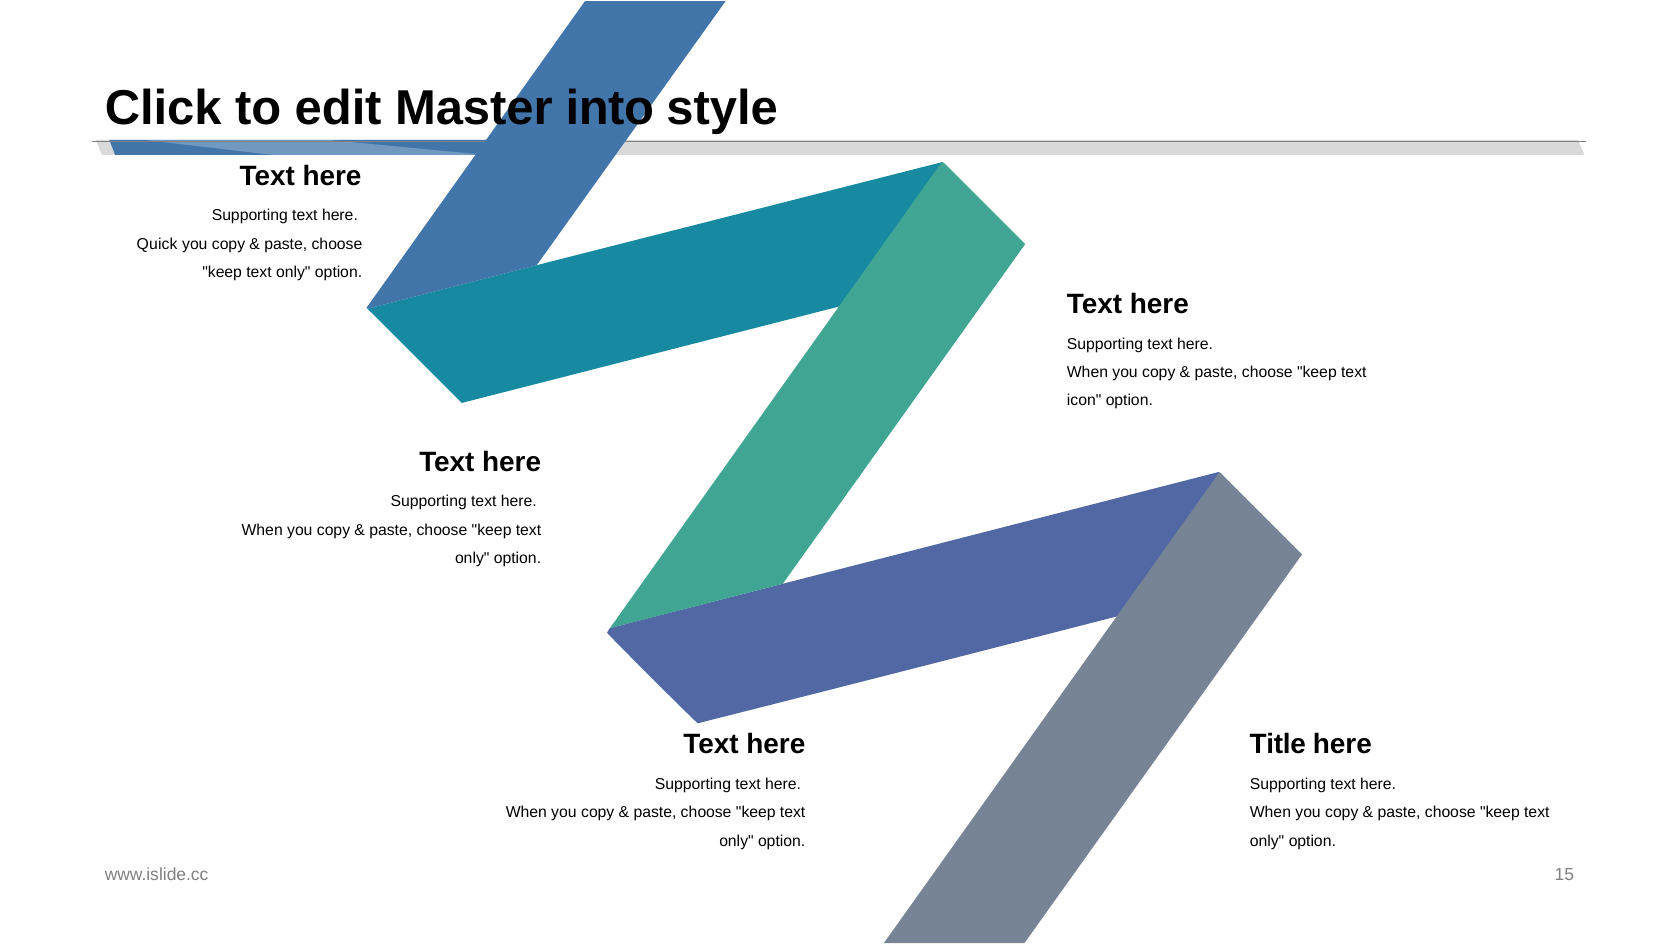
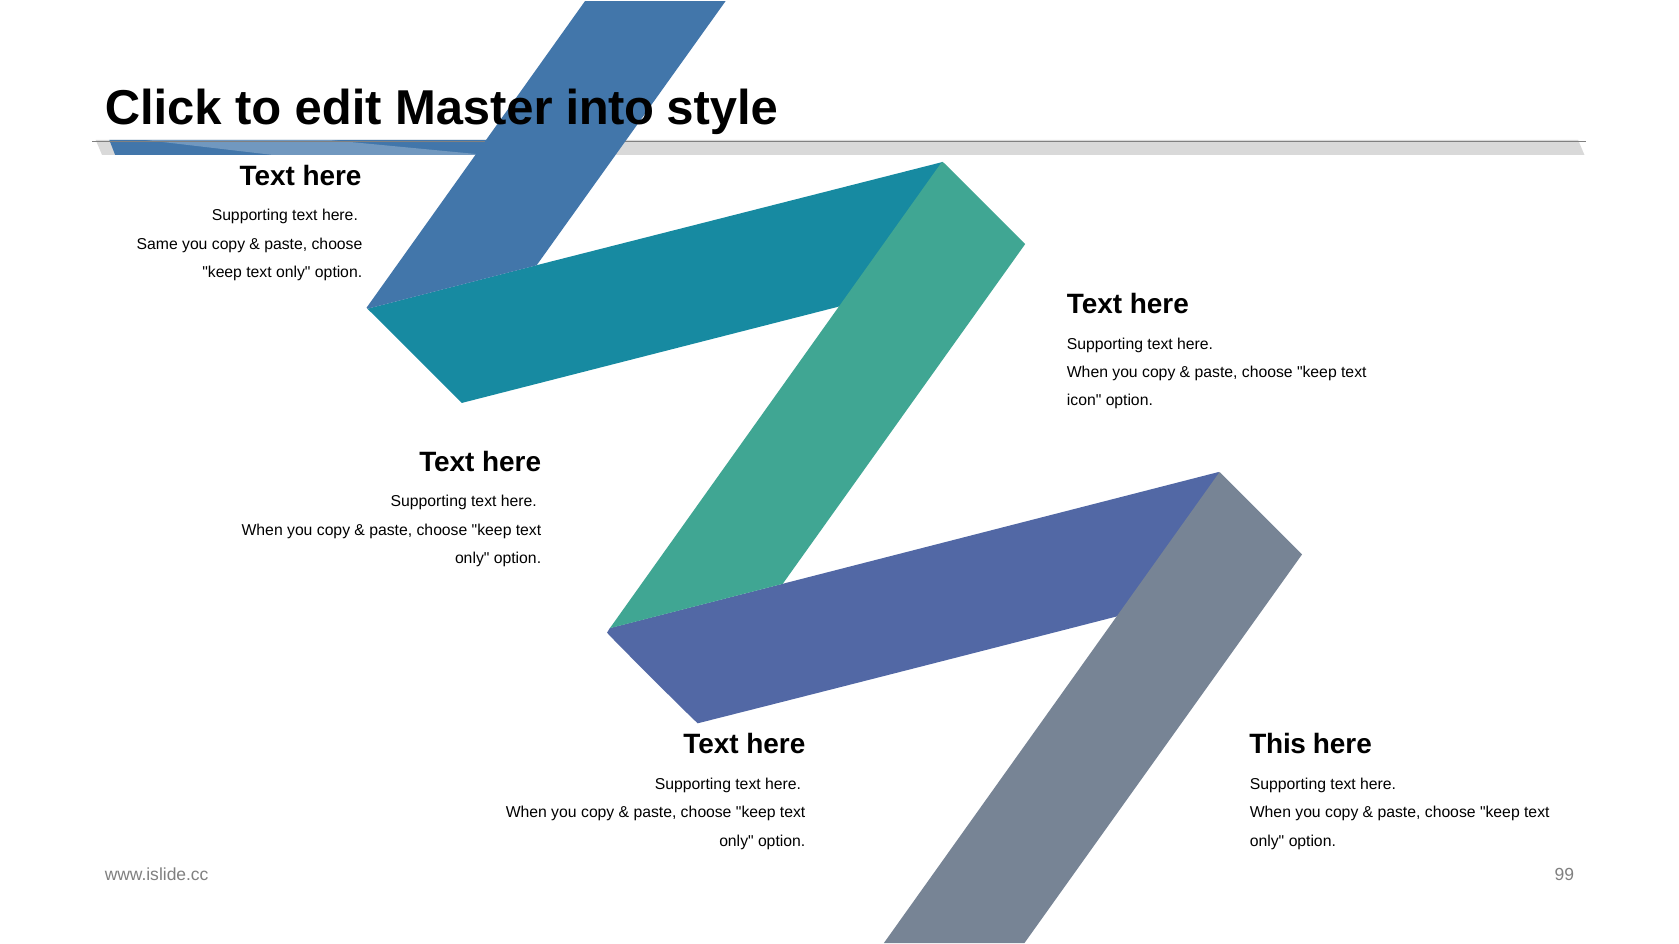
Quick: Quick -> Same
Title: Title -> This
15: 15 -> 99
